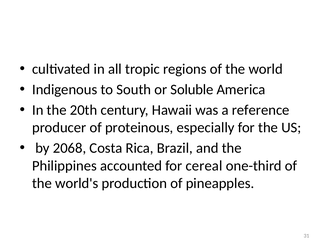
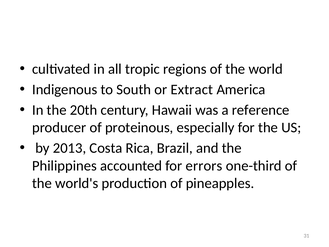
Soluble: Soluble -> Extract
2068: 2068 -> 2013
cereal: cereal -> errors
